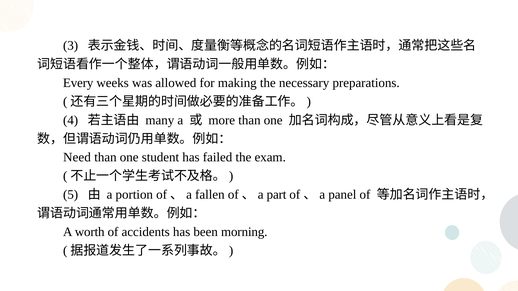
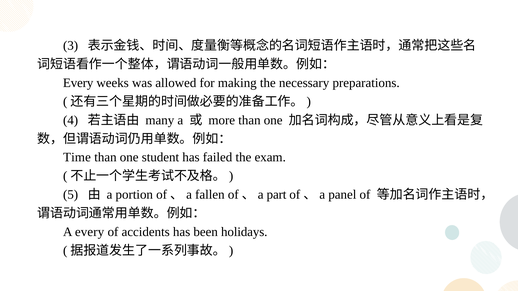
Need: Need -> Time
A worth: worth -> every
morning: morning -> holidays
